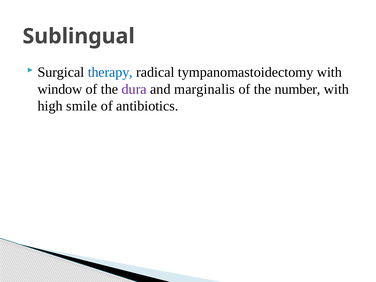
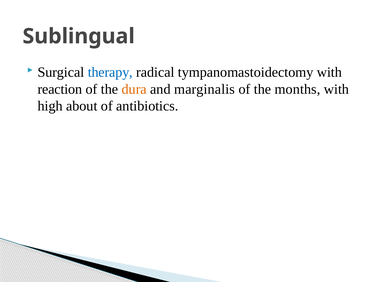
window: window -> reaction
dura colour: purple -> orange
number: number -> months
smile: smile -> about
